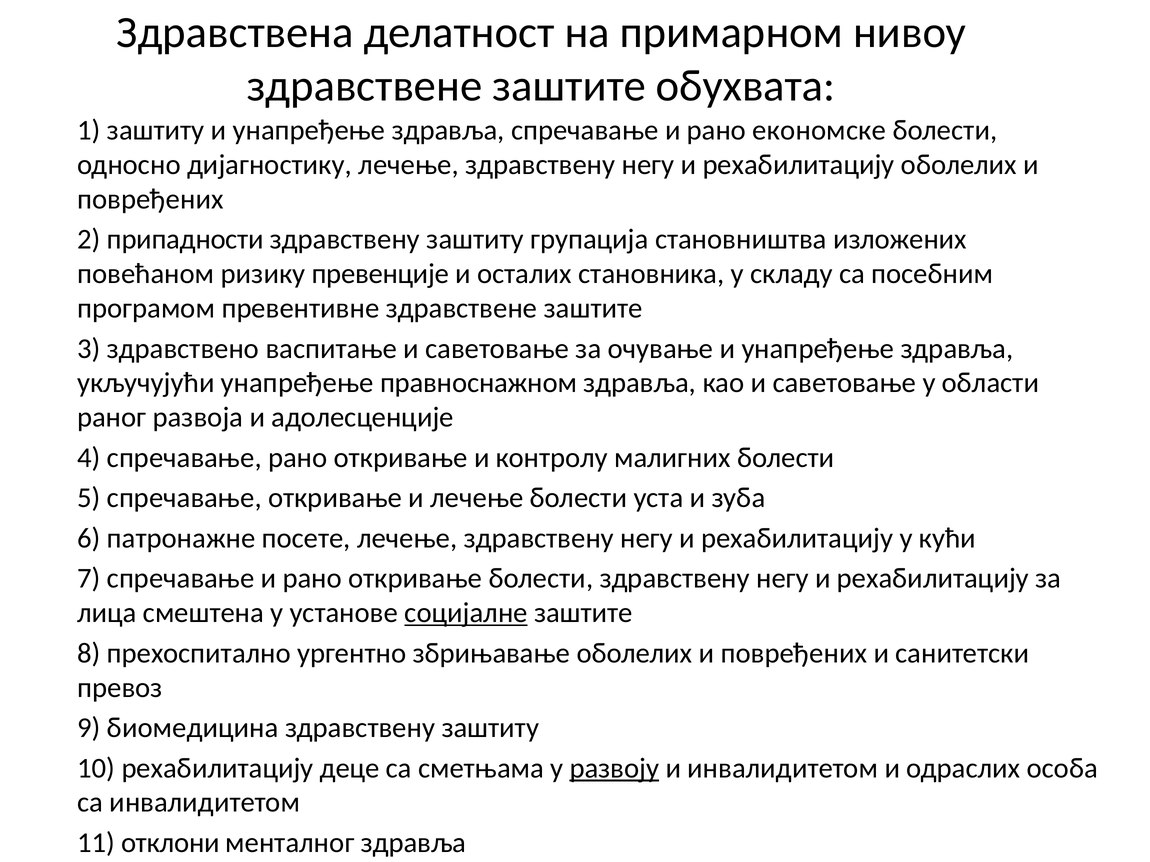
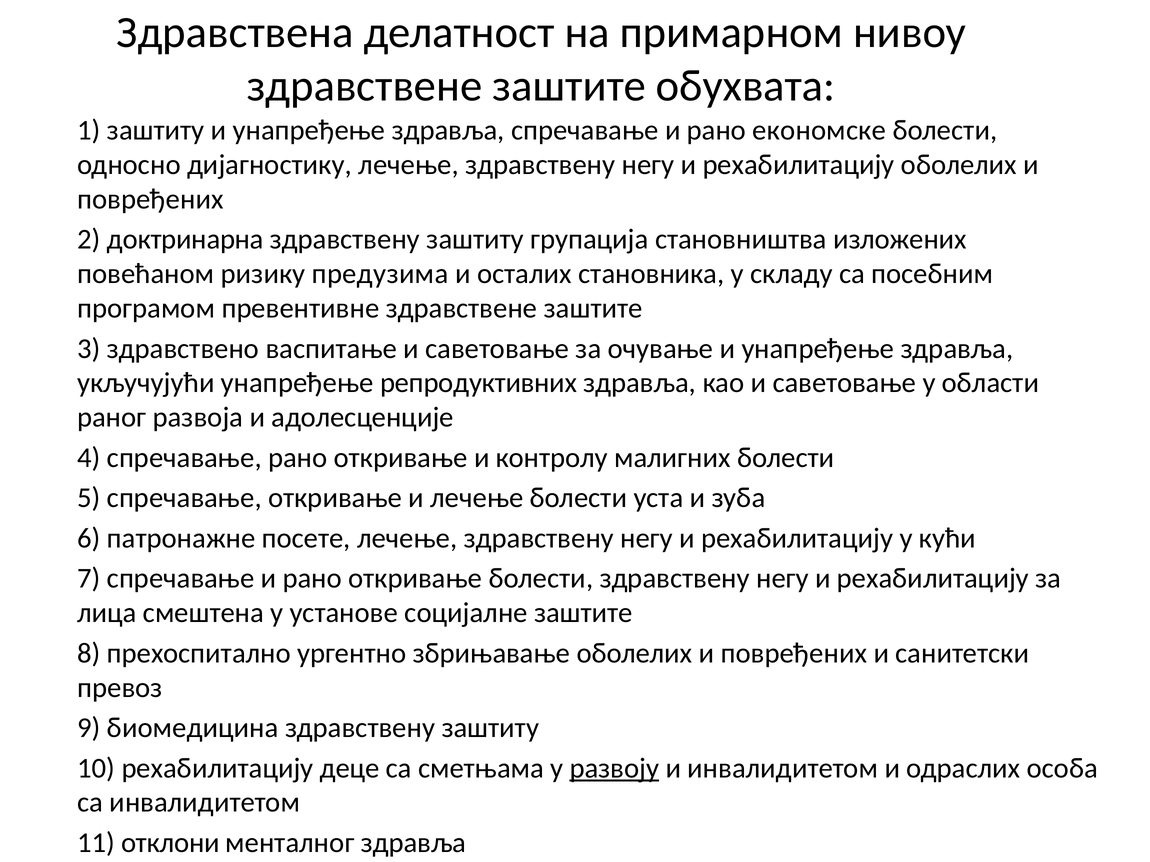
припадности: припадности -> доктринарна
превенције: превенције -> предузима
правноснажном: правноснажном -> репродуктивних
социјалне underline: present -> none
